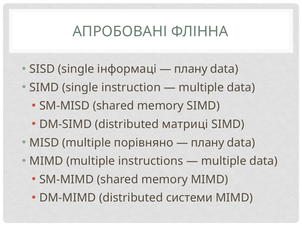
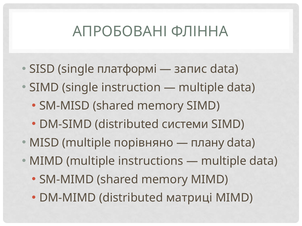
інформаці: інформаці -> платформі
плану at (191, 69): плану -> запис
матриці: матриці -> системи
системи: системи -> матриці
